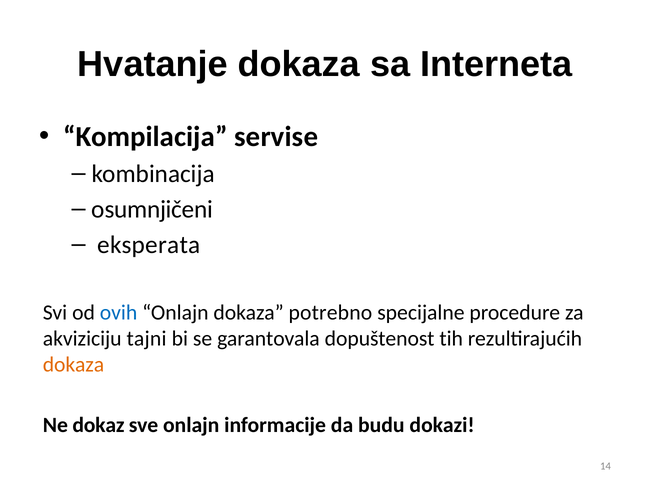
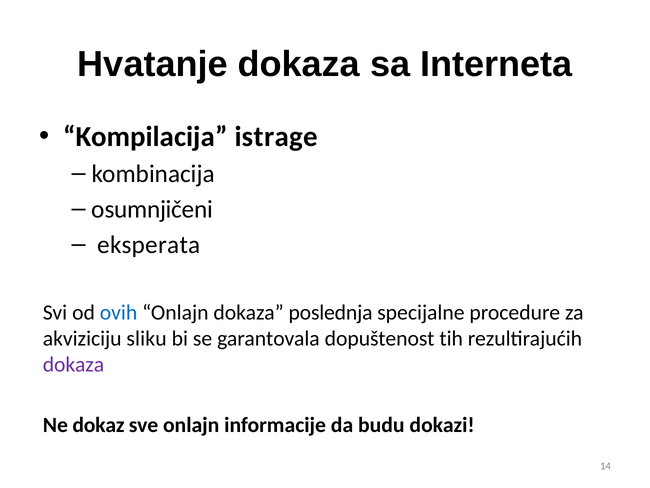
servise: servise -> istrage
potrebno: potrebno -> poslednja
tajni: tajni -> sliku
dokaza at (73, 364) colour: orange -> purple
